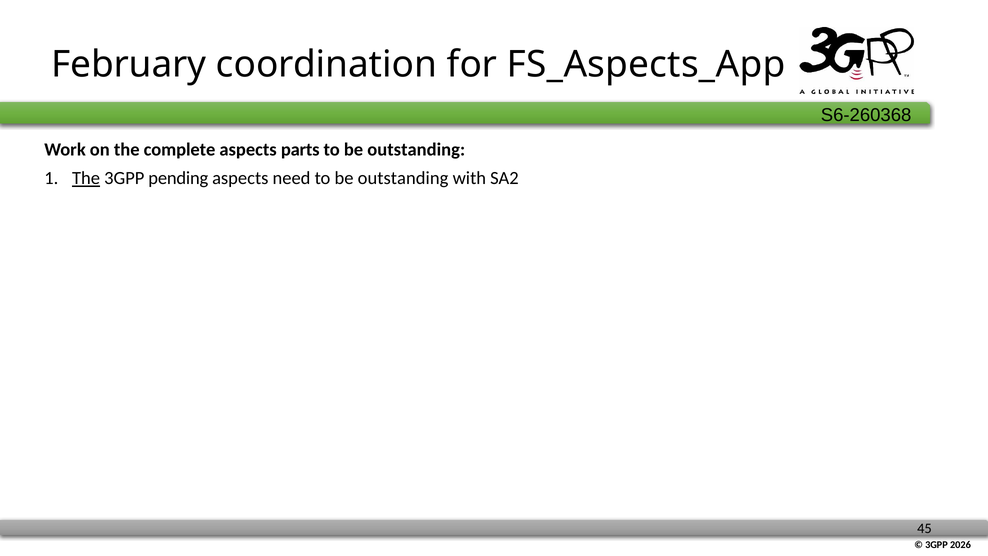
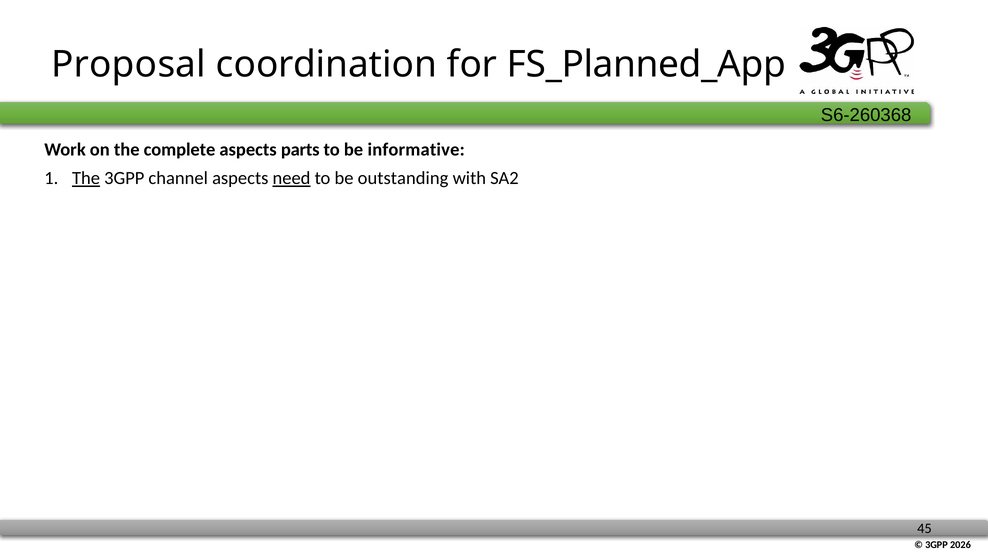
February: February -> Proposal
FS_Aspects_App: FS_Aspects_App -> FS_Planned_App
outstanding at (416, 149): outstanding -> informative
pending: pending -> channel
need underline: none -> present
